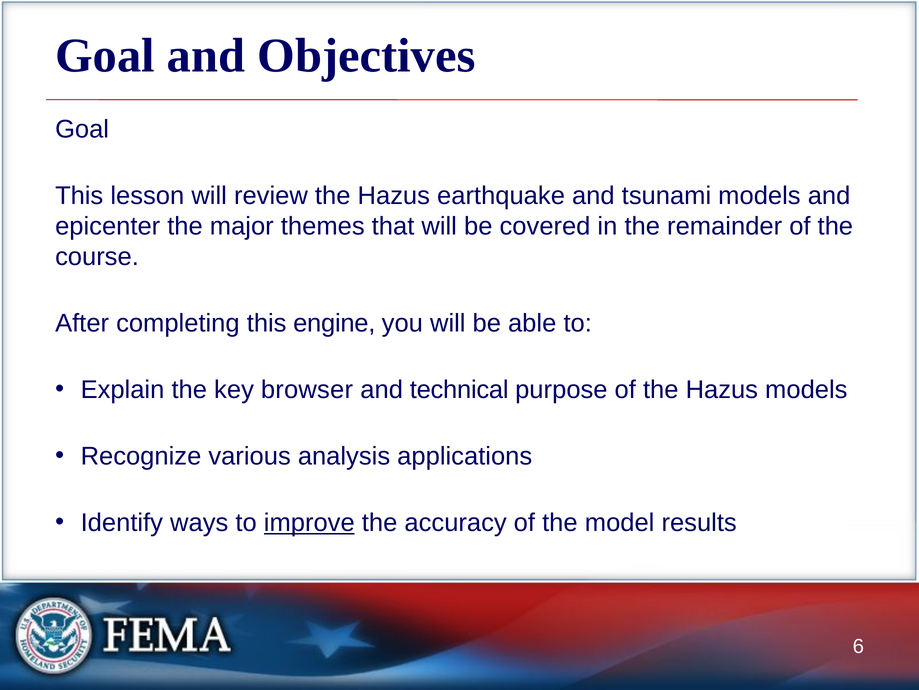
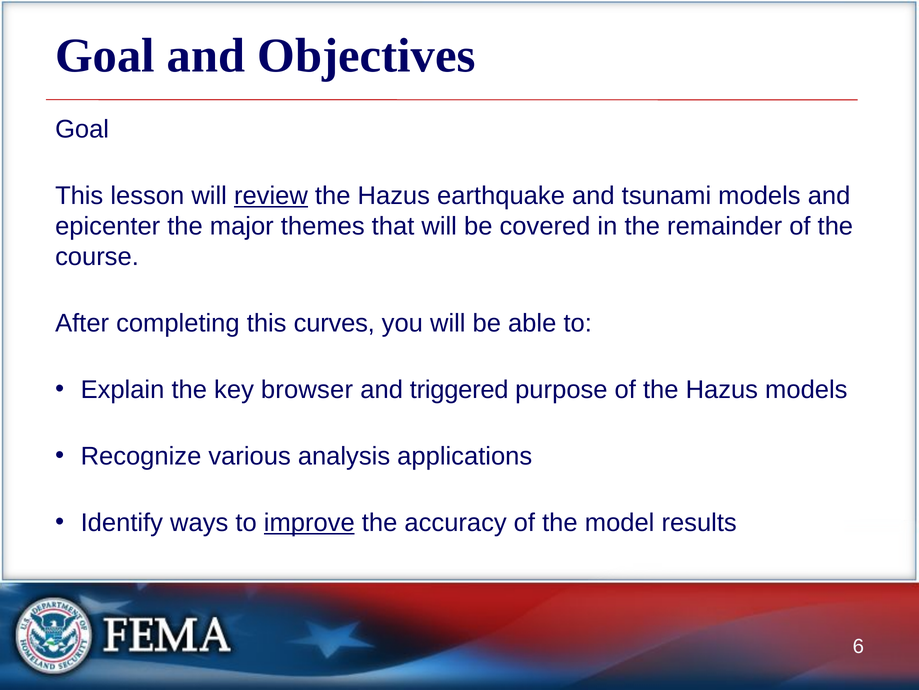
review underline: none -> present
engine: engine -> curves
technical: technical -> triggered
